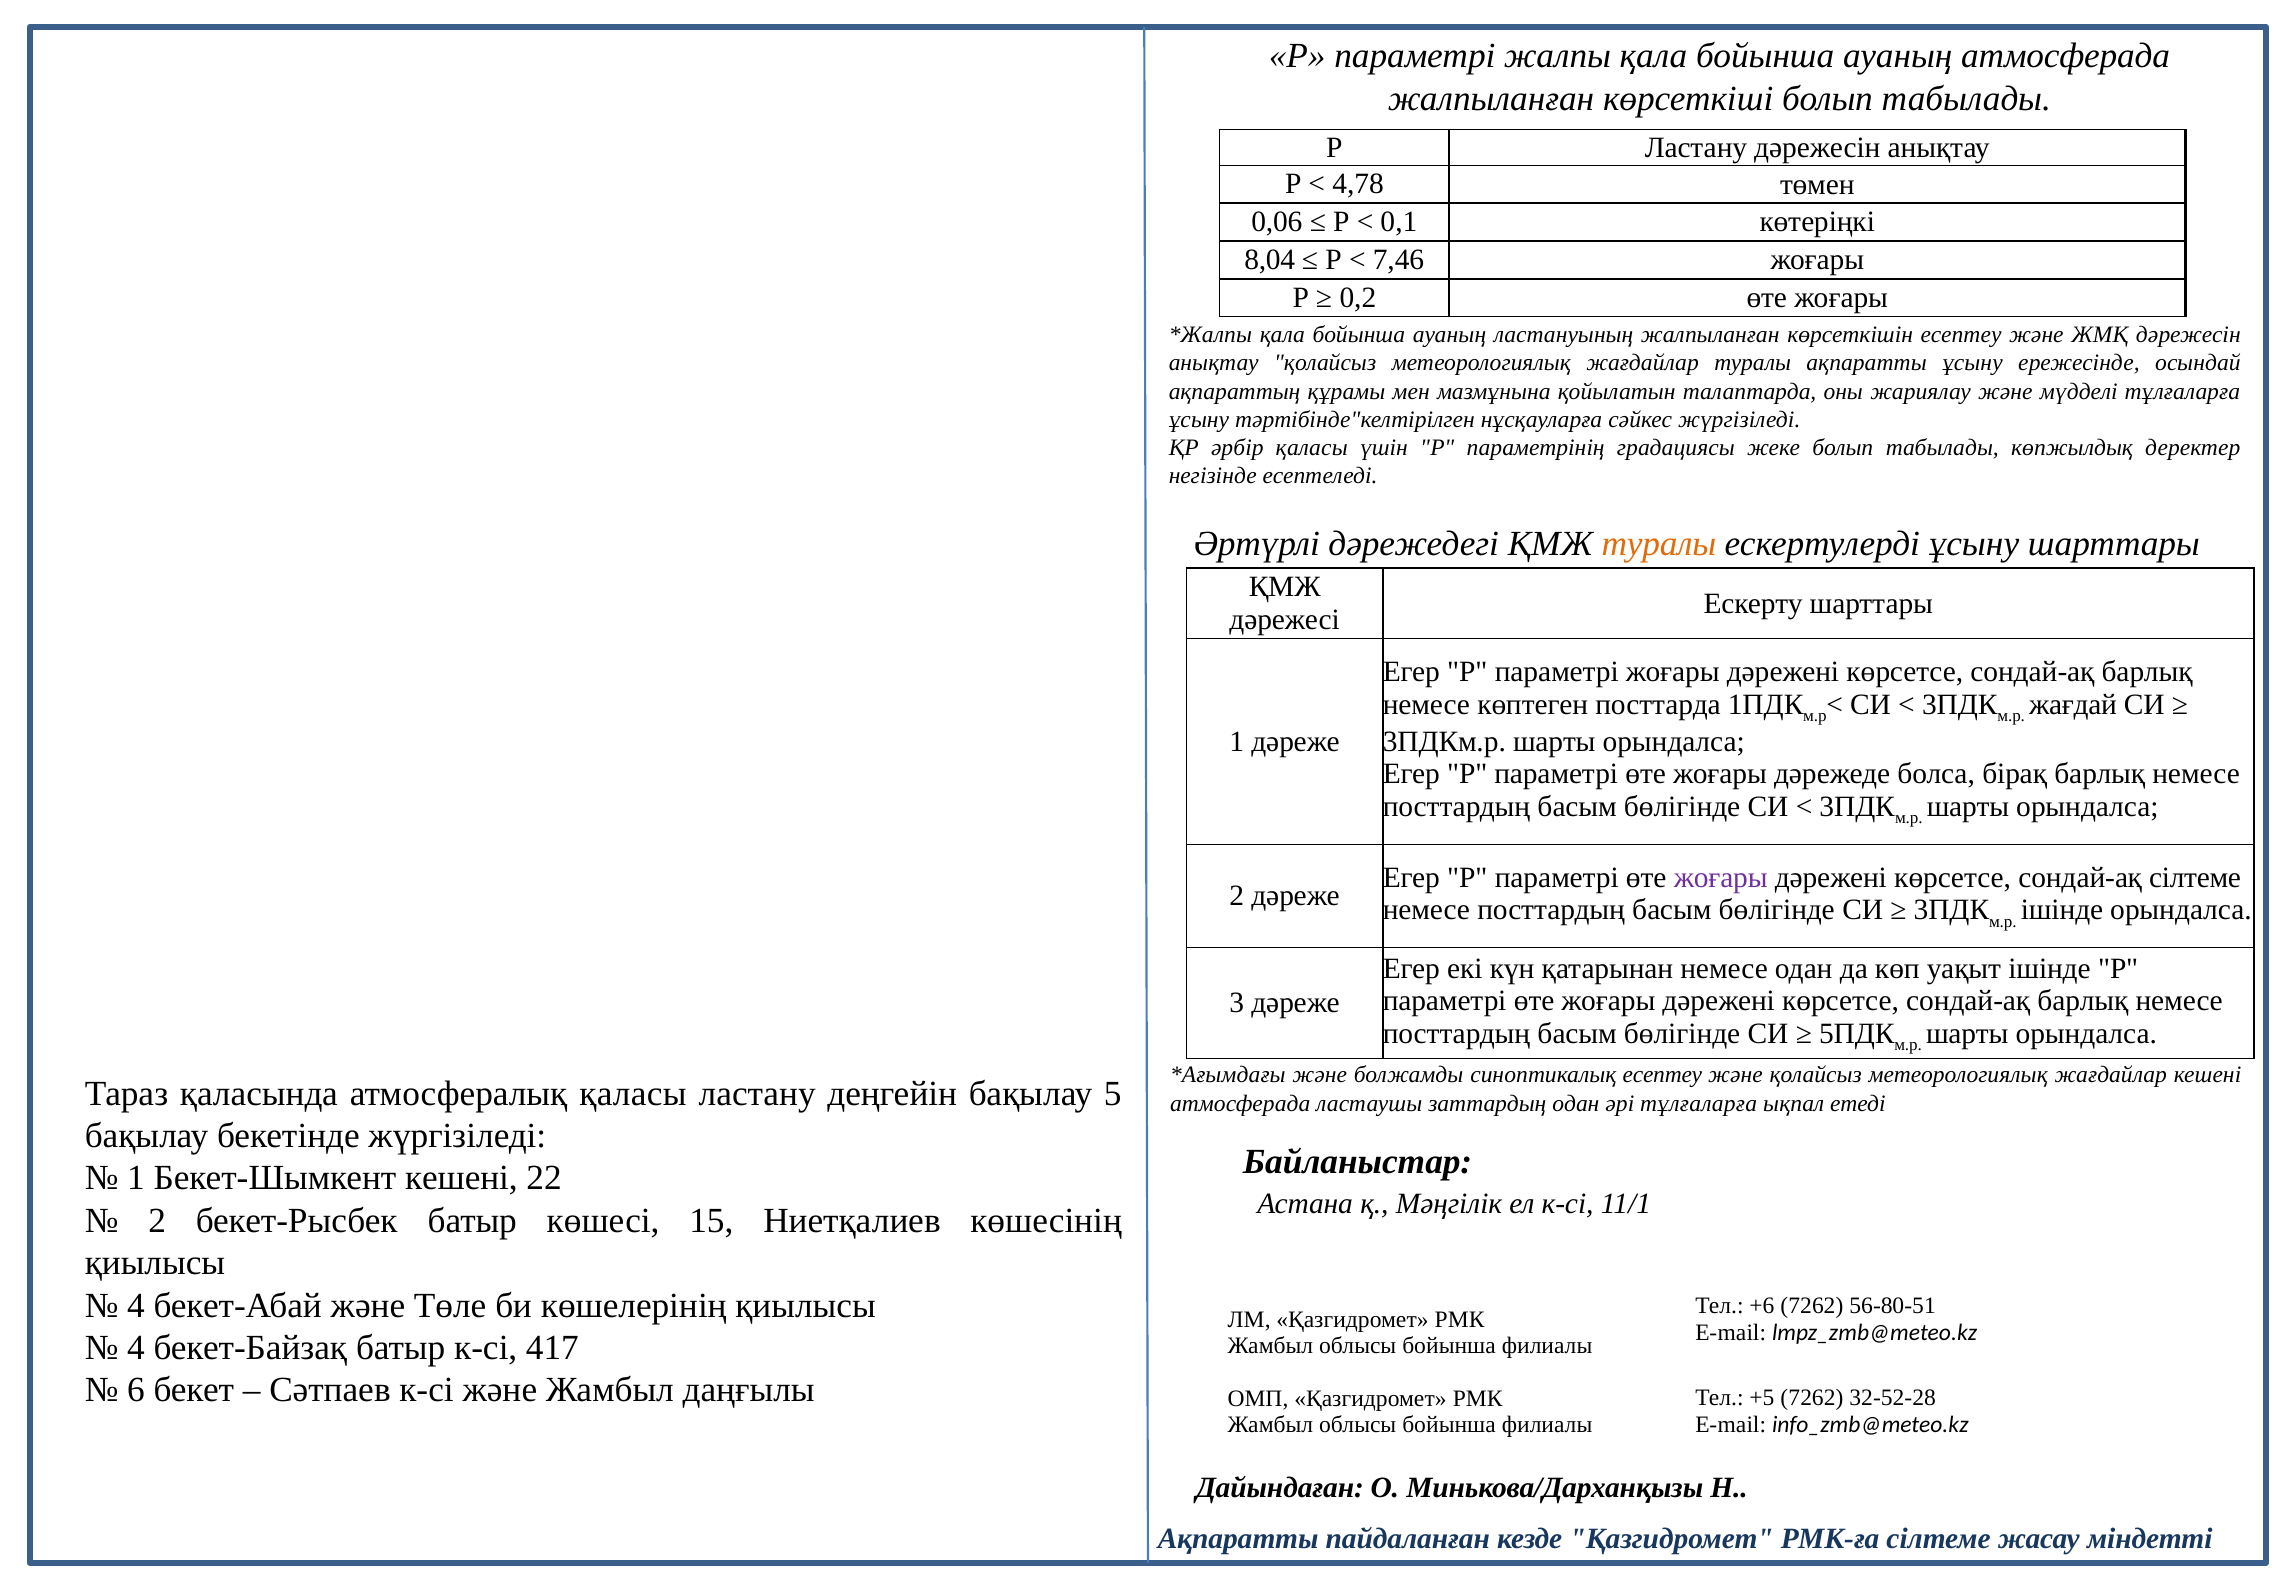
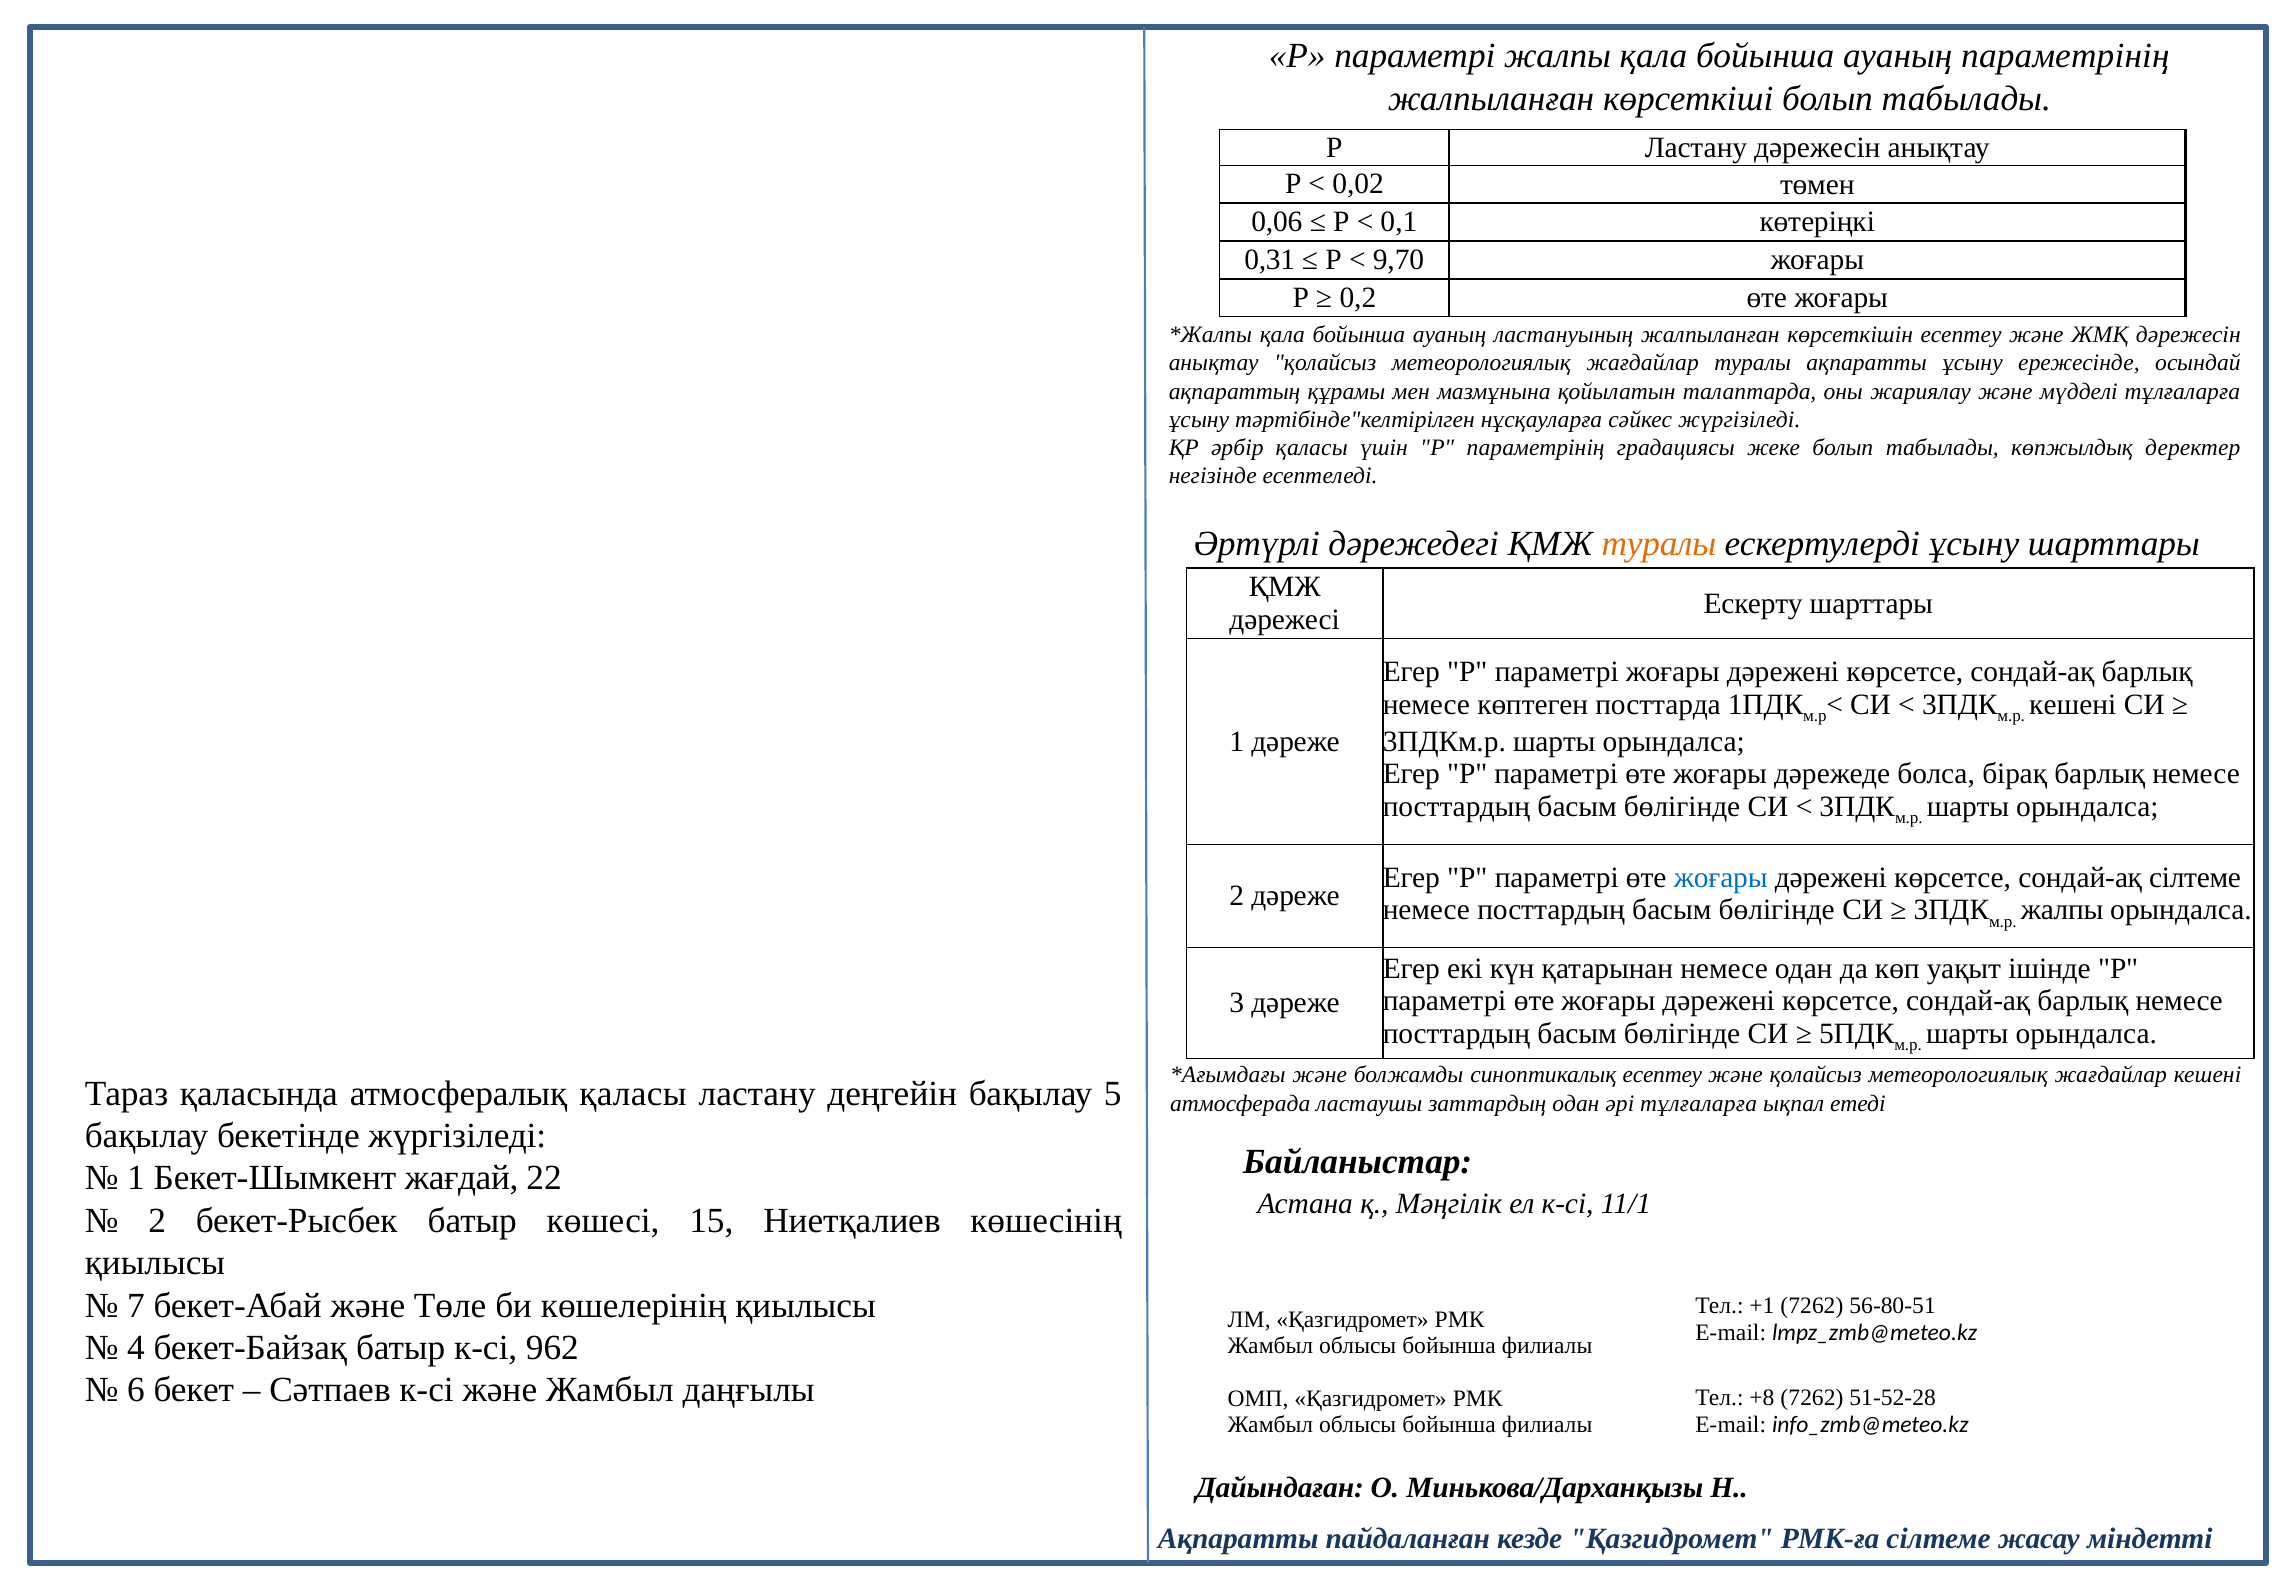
ауаның атмосферада: атмосферада -> параметрінің
4,78: 4,78 -> 0,02
8,04: 8,04 -> 0,31
7,46: 7,46 -> 9,70
жағдай at (2073, 704): жағдай -> кешені
жоғары at (1721, 877) colour: purple -> blue
ішінде at (2062, 910): ішінде -> жалпы
Бекет-Шымкент кешені: кешені -> жағдай
4 at (136, 1305): 4 -> 7
+6: +6 -> +1
417: 417 -> 962
+5: +5 -> +8
32-52-28: 32-52-28 -> 51-52-28
